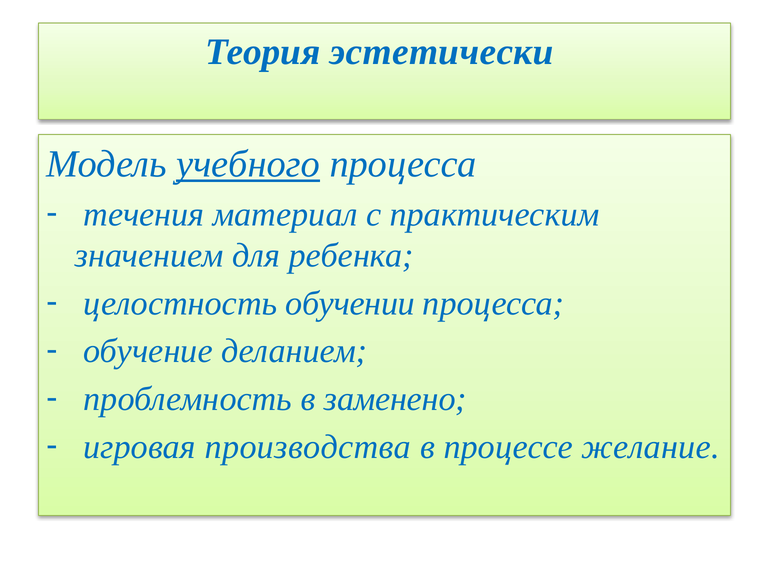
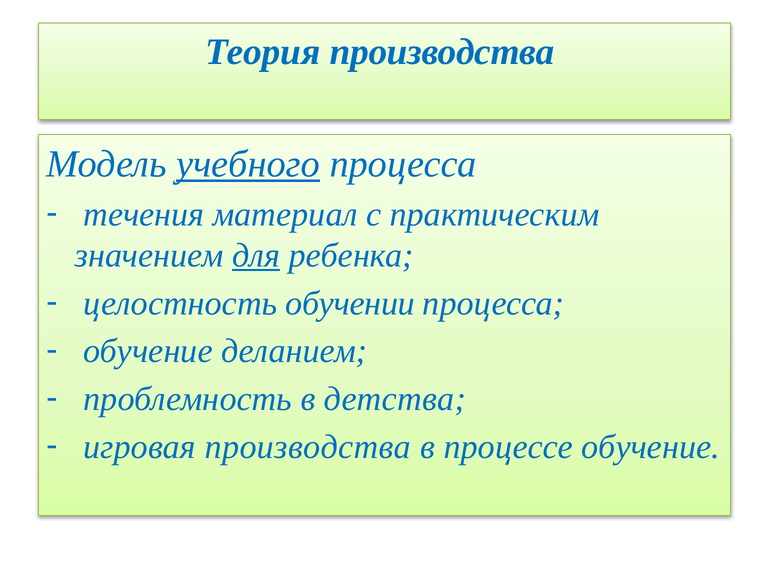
Теория эстетически: эстетически -> производства
для underline: none -> present
заменено: заменено -> детства
процессе желание: желание -> обучение
